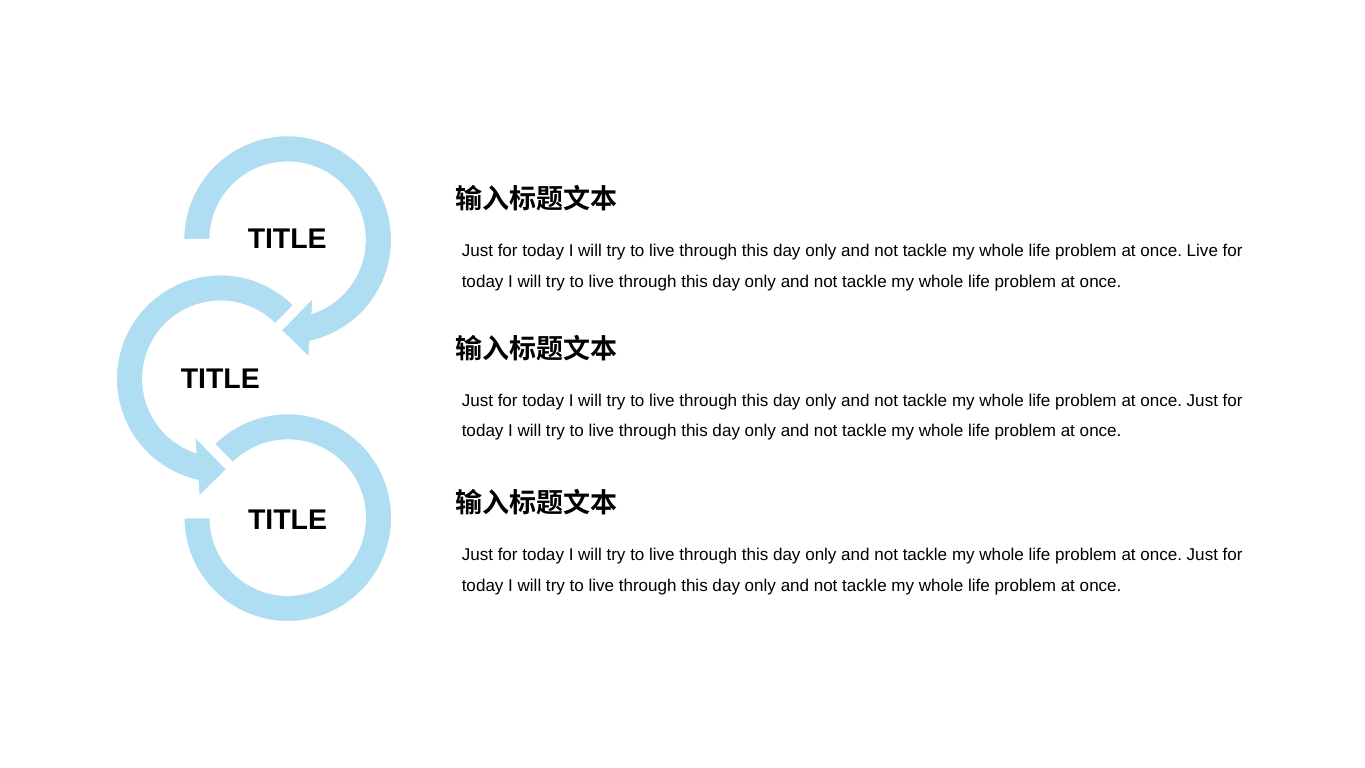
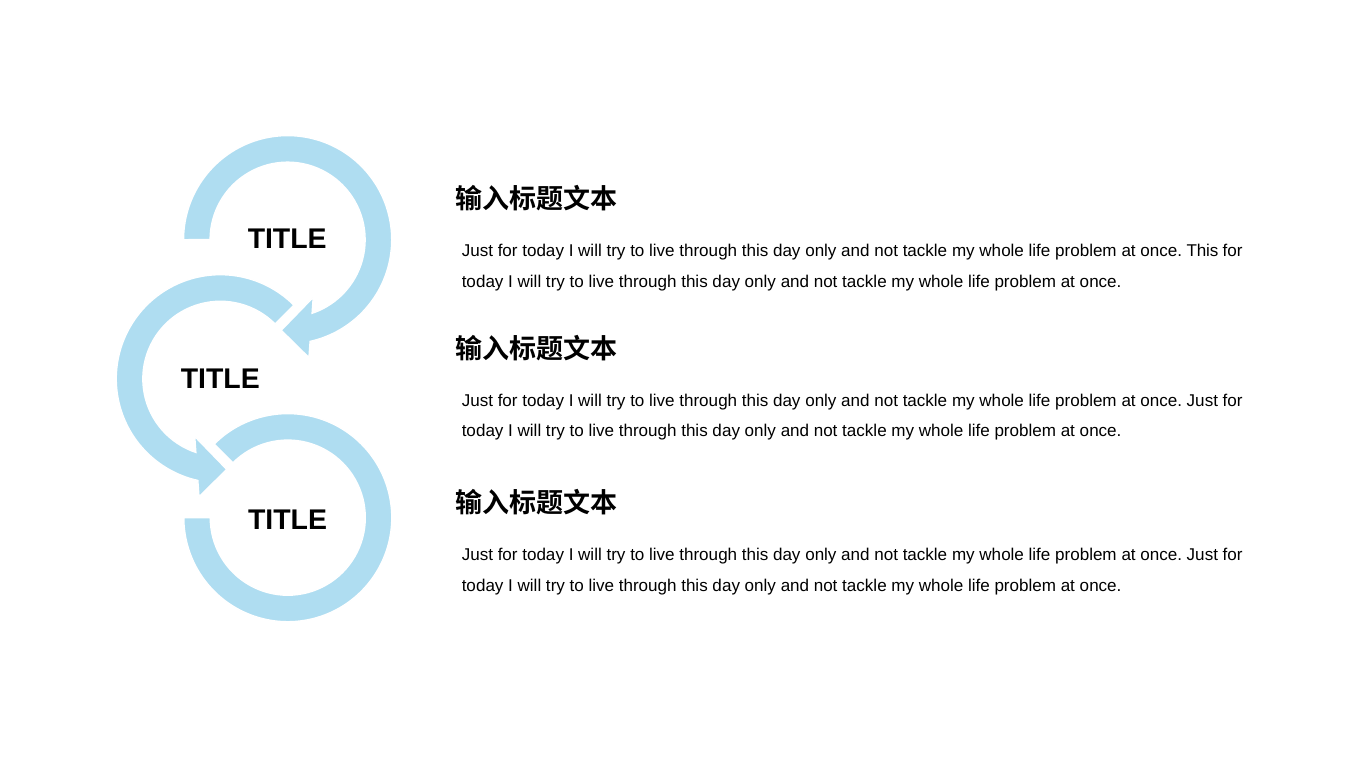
once Live: Live -> This
